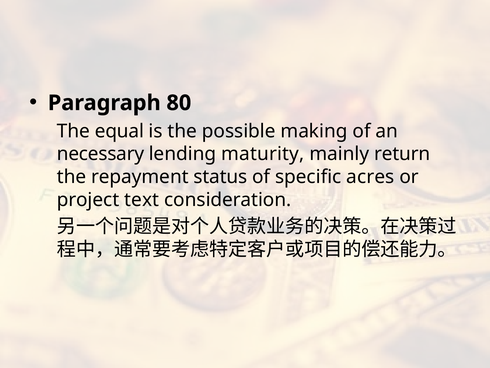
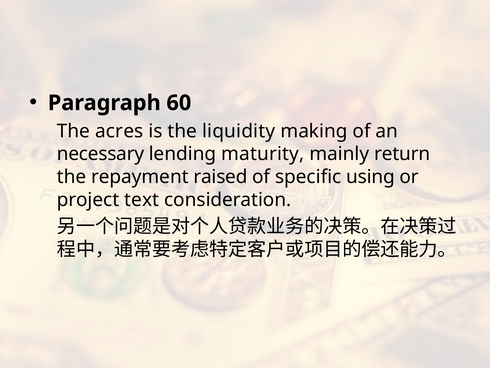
80: 80 -> 60
equal: equal -> acres
possible: possible -> liquidity
status: status -> raised
acres: acres -> using
